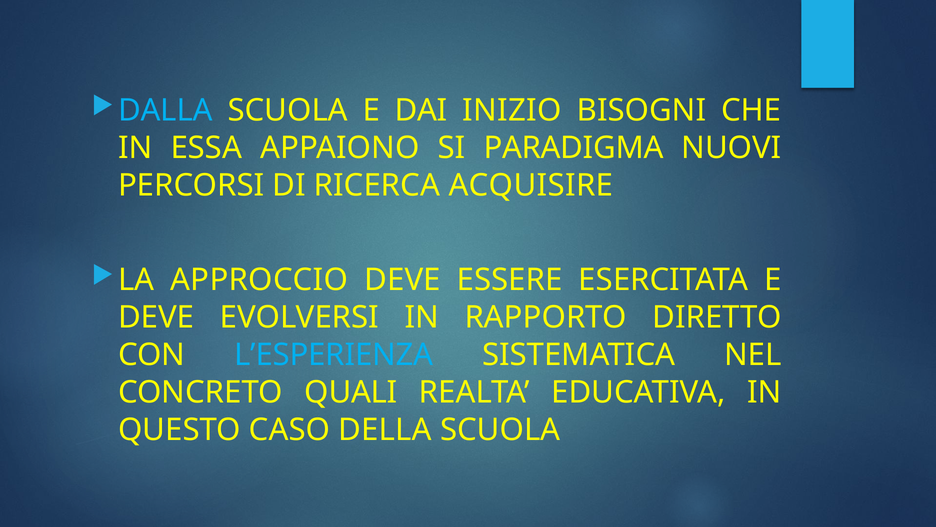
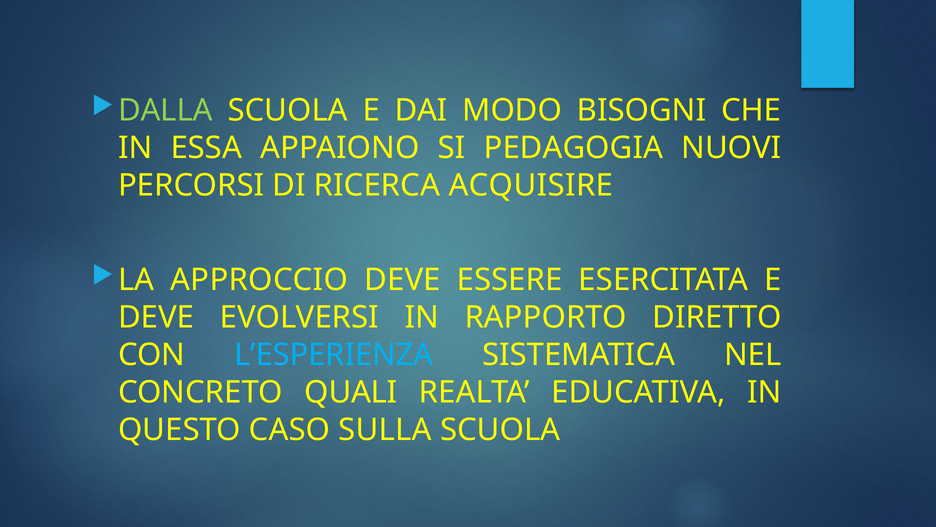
DALLA colour: light blue -> light green
INIZIO: INIZIO -> MODO
PARADIGMA: PARADIGMA -> PEDAGOGIA
DELLA: DELLA -> SULLA
